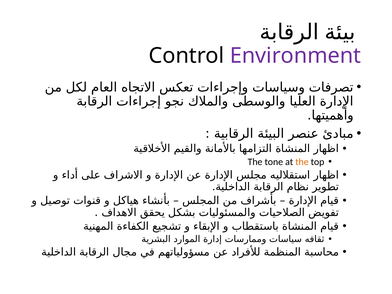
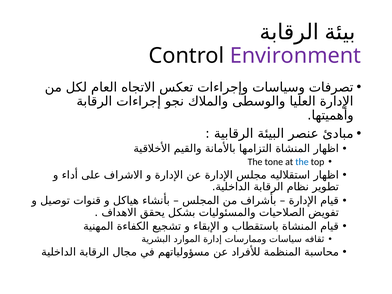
the at (302, 162) colour: orange -> blue
